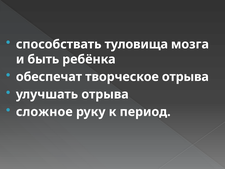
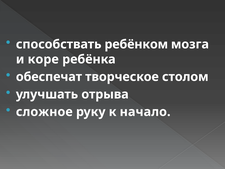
туловища: туловища -> ребёнком
быть: быть -> коре
творческое отрыва: отрыва -> столом
период: период -> начало
